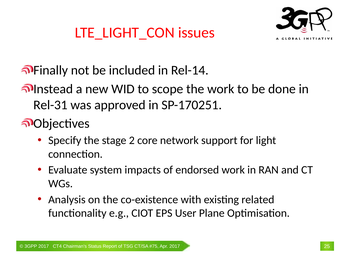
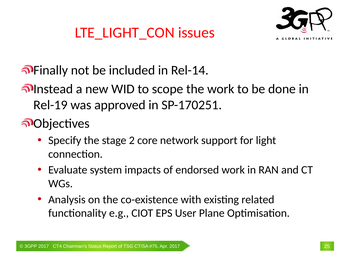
Rel-31: Rel-31 -> Rel-19
